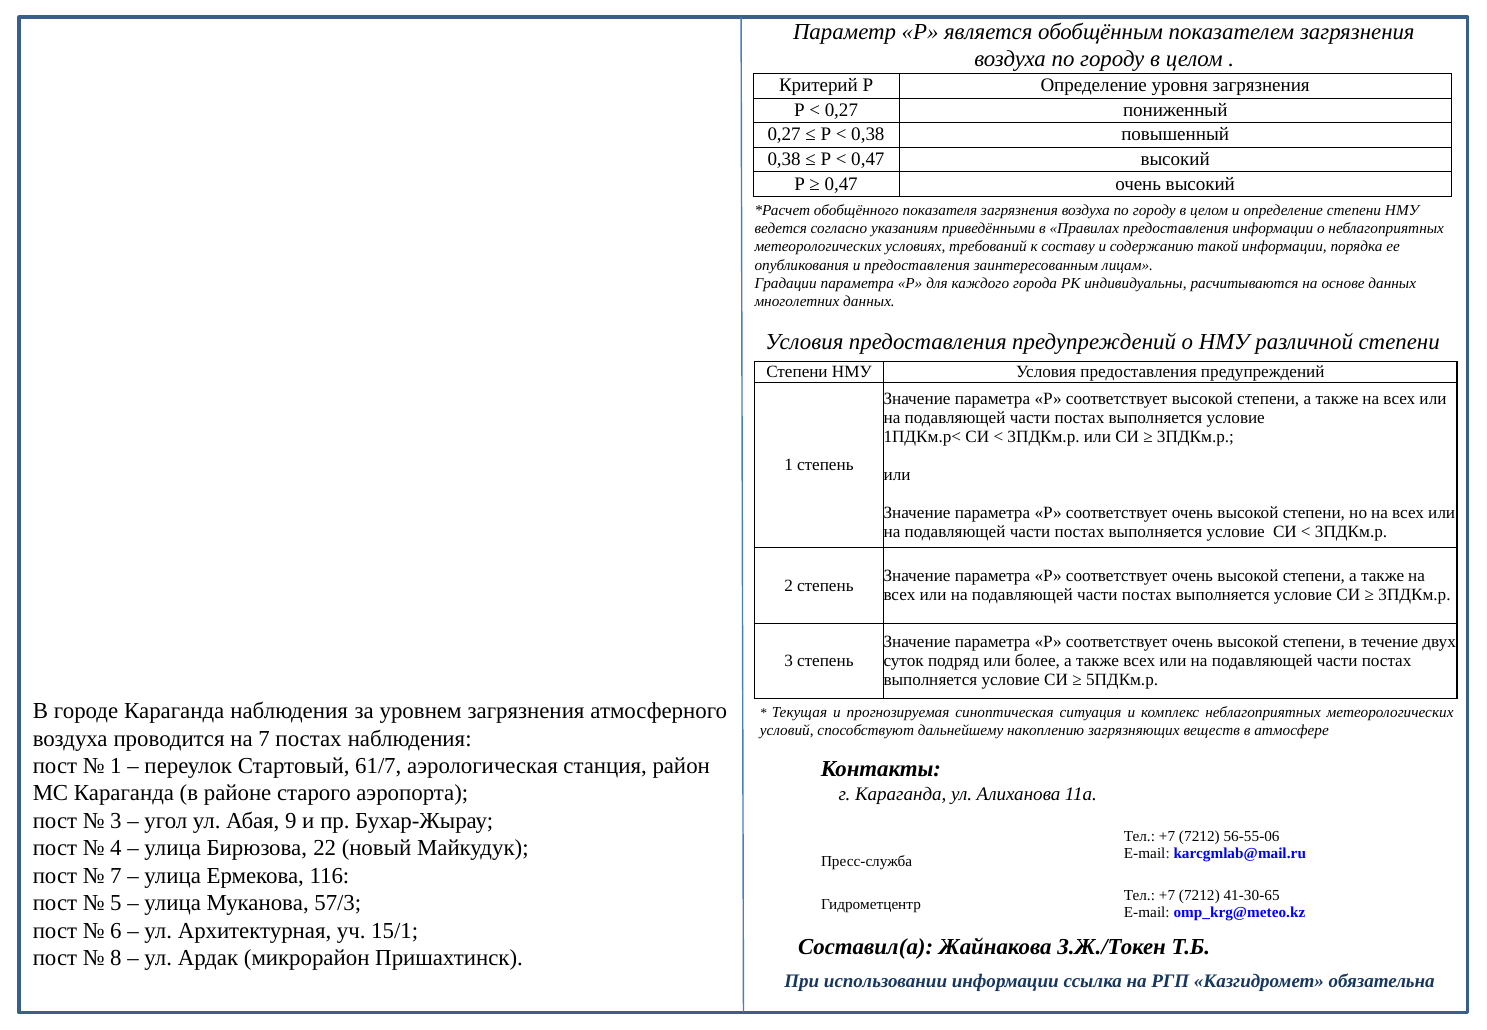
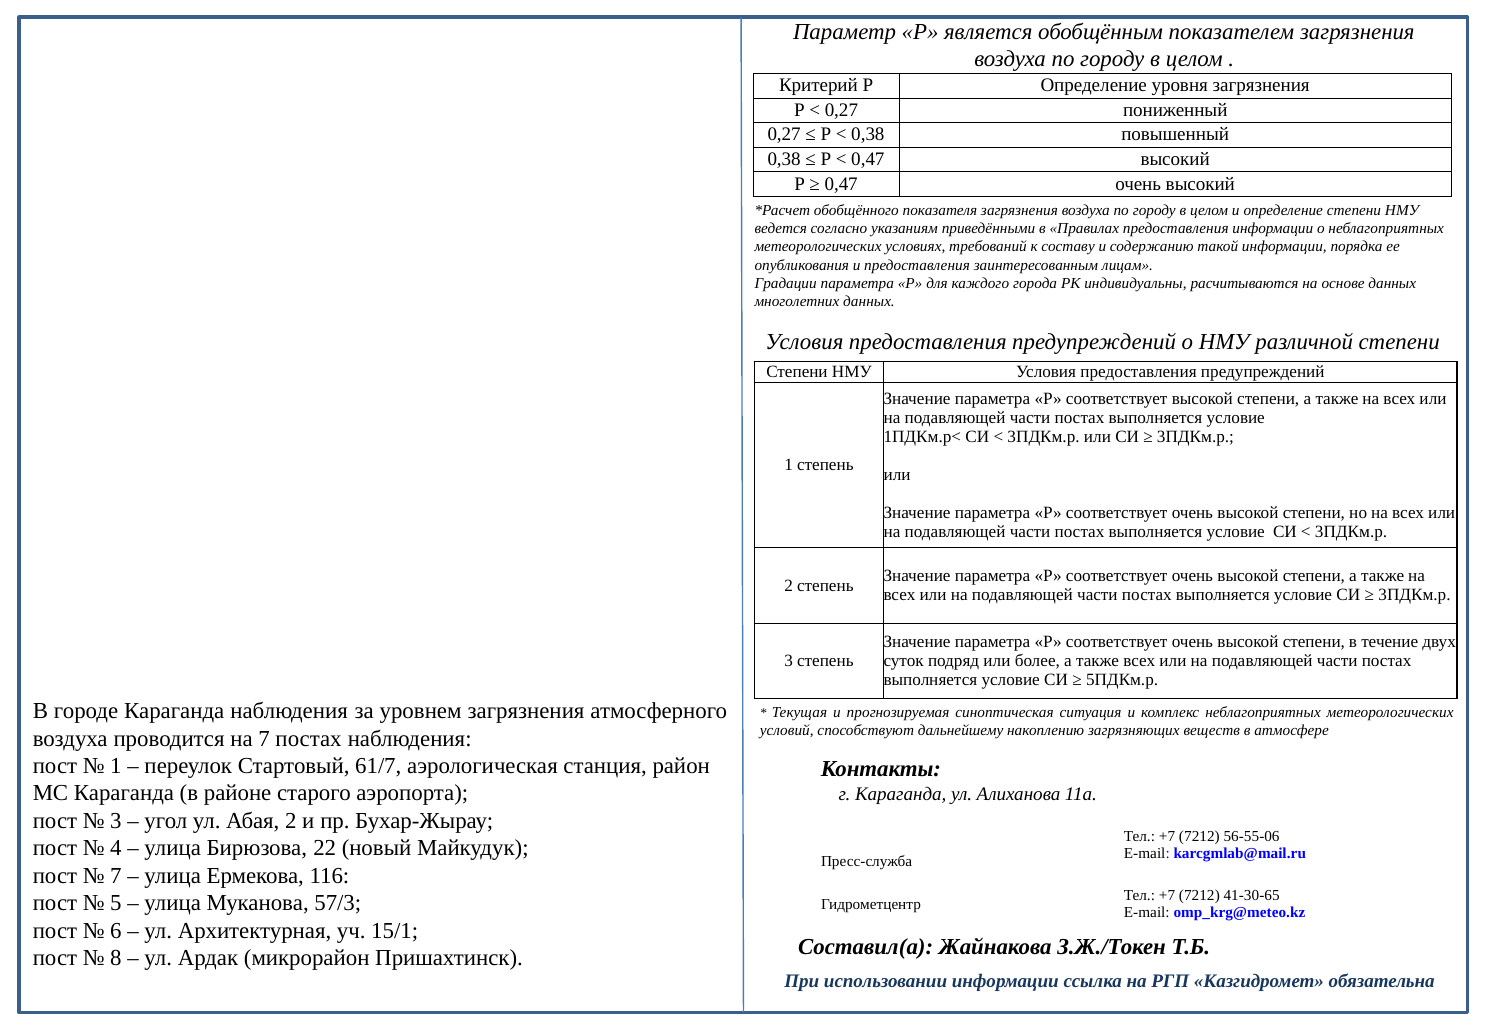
Абая 9: 9 -> 2
